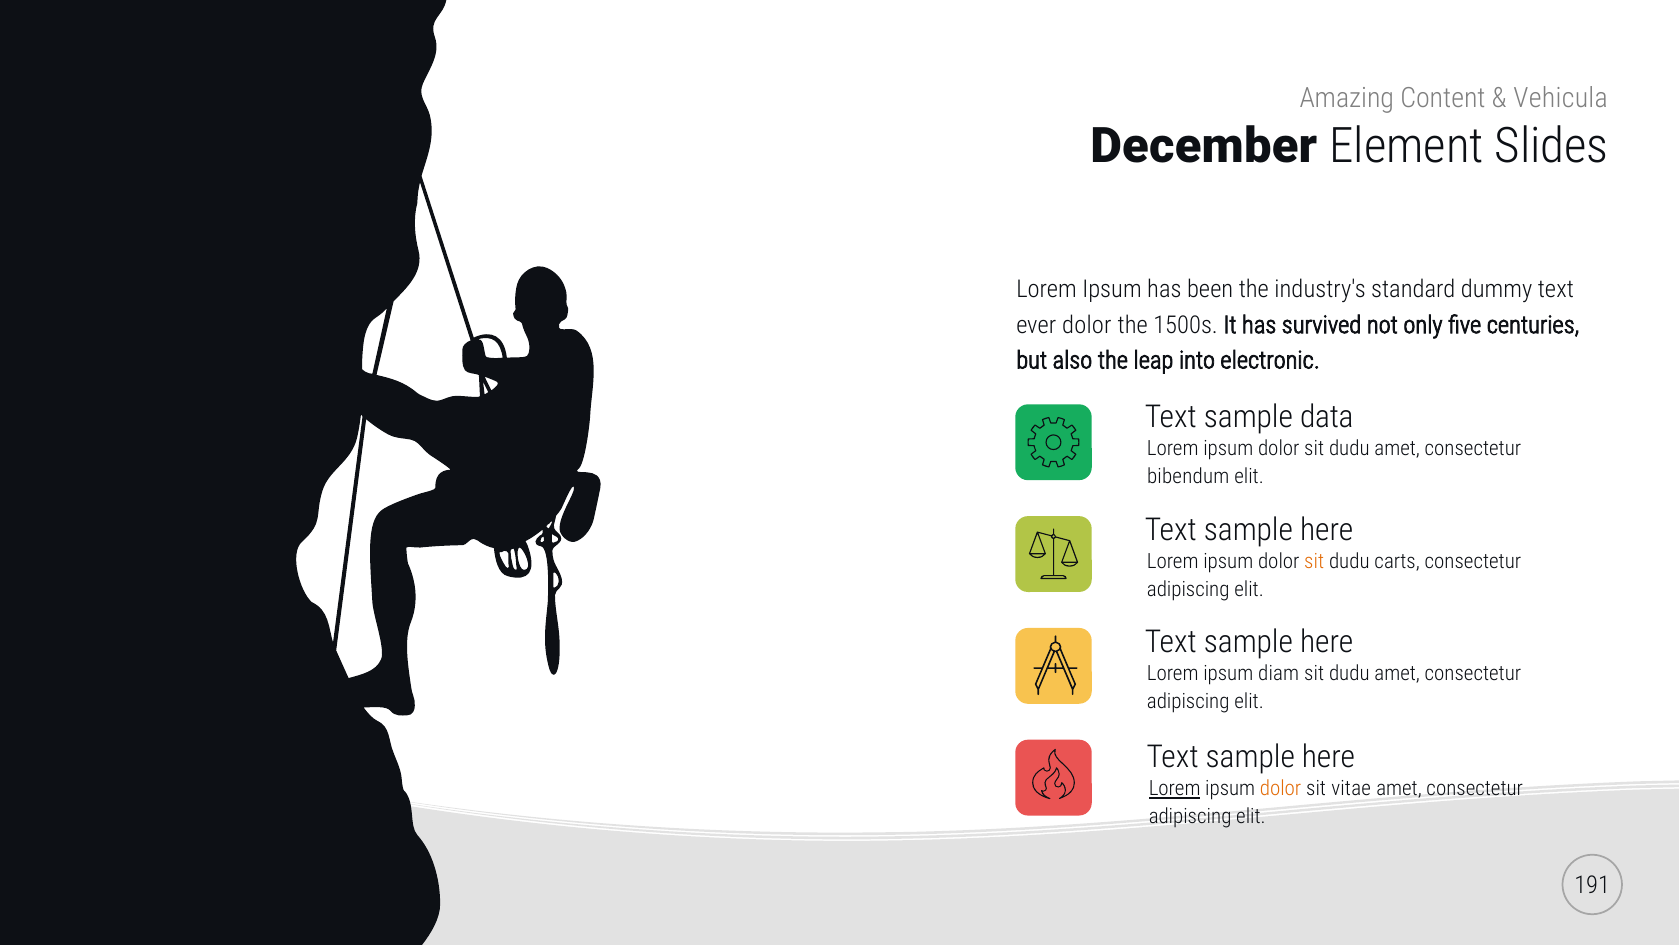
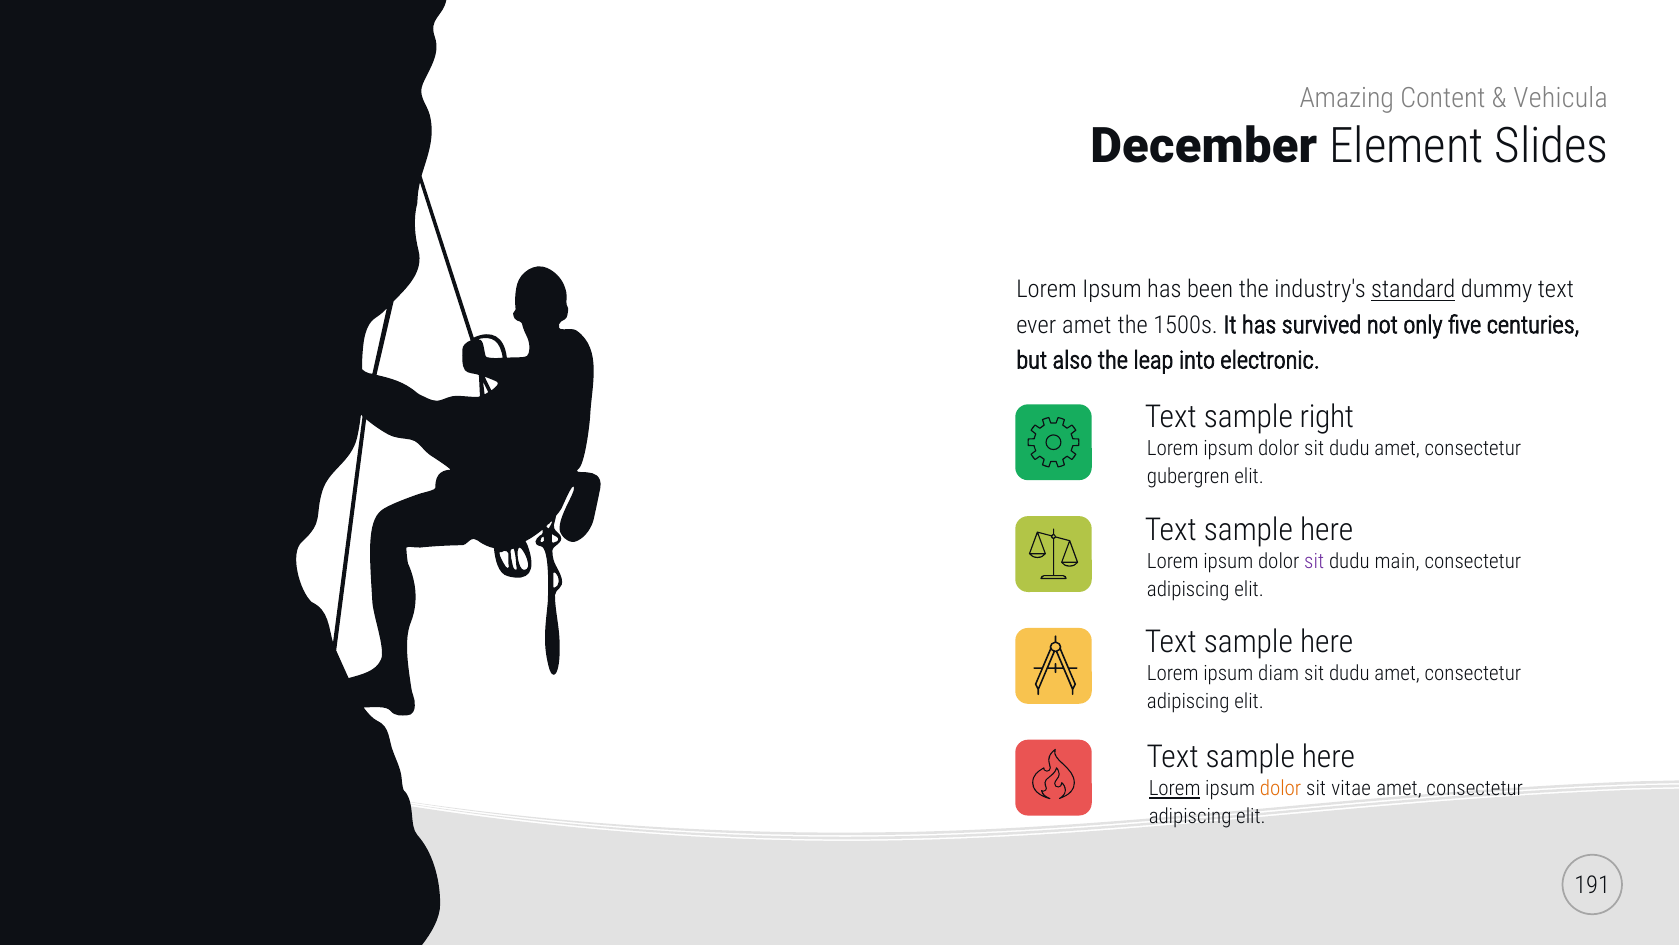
standard underline: none -> present
ever dolor: dolor -> amet
data: data -> right
bibendum: bibendum -> gubergren
sit at (1314, 562) colour: orange -> purple
carts: carts -> main
